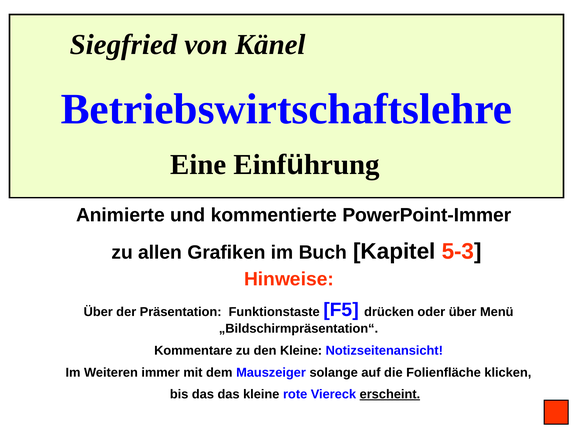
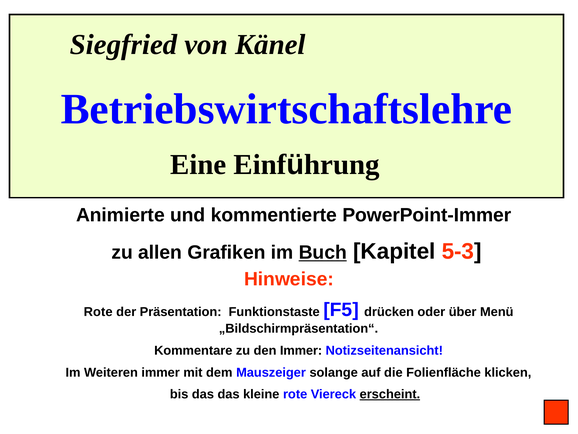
Buch underline: none -> present
Über at (98, 312): Über -> Rote
den Kleine: Kleine -> Immer
